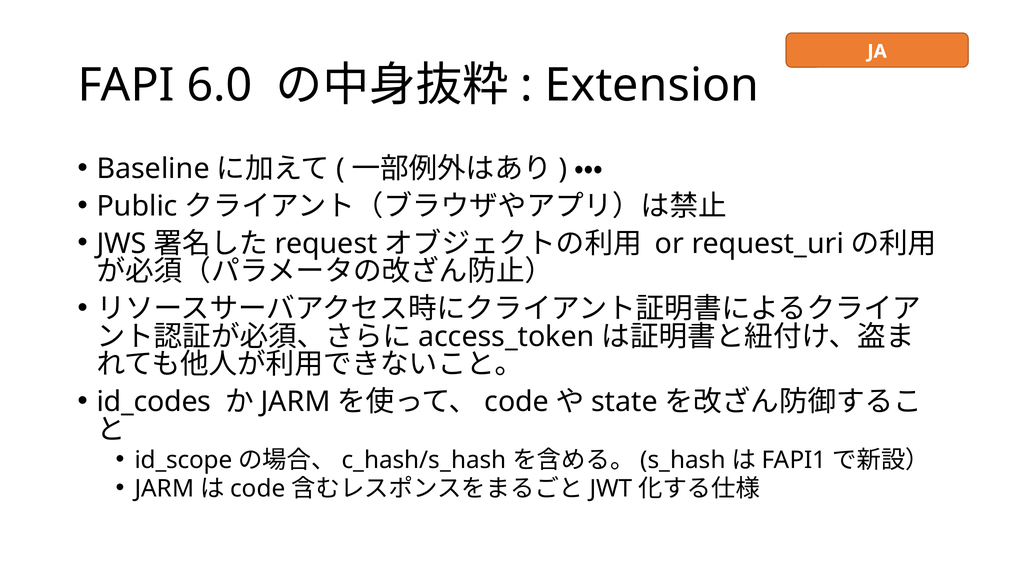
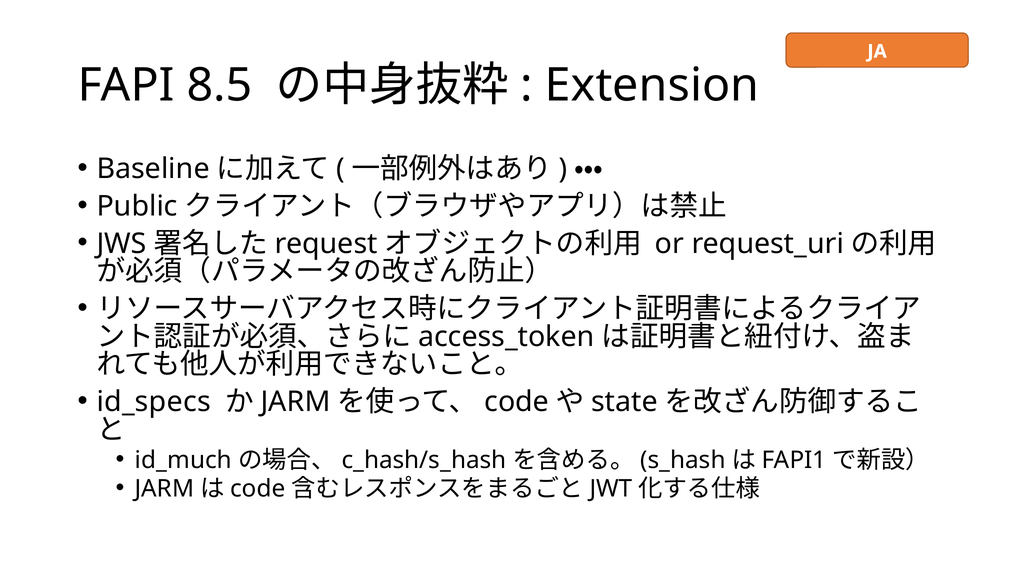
6.0: 6.0 -> 8.5
id_codes: id_codes -> id_specs
id_scope: id_scope -> id_much
